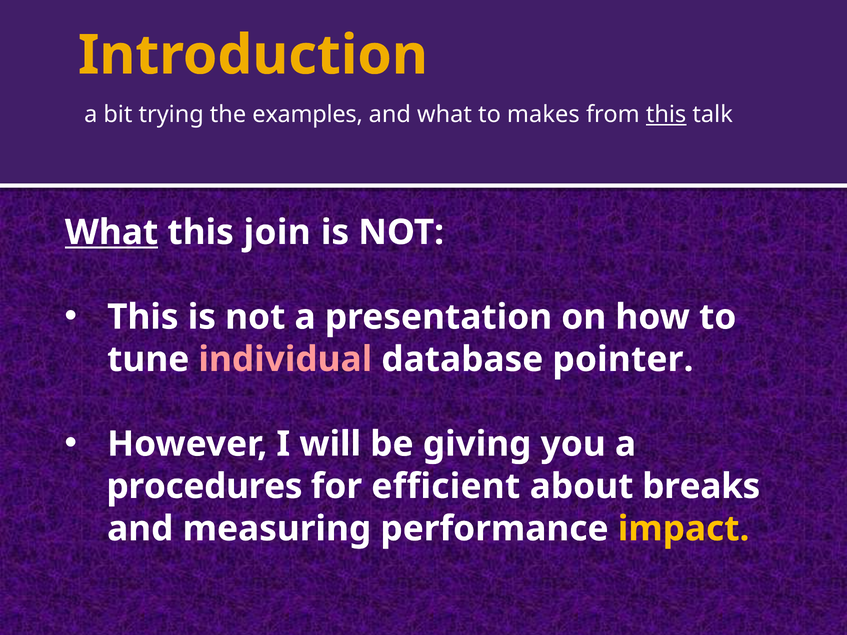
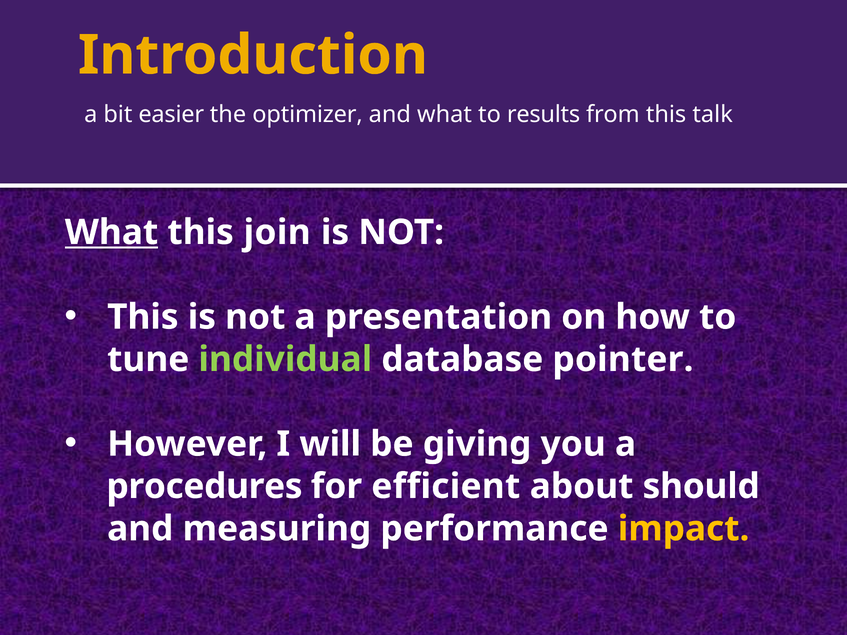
trying: trying -> easier
examples: examples -> optimizer
makes: makes -> results
this at (666, 115) underline: present -> none
individual colour: pink -> light green
breaks: breaks -> should
